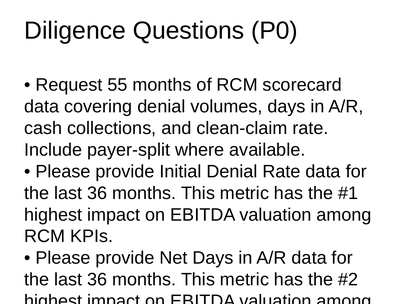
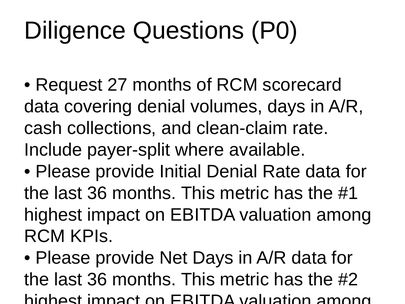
55: 55 -> 27
